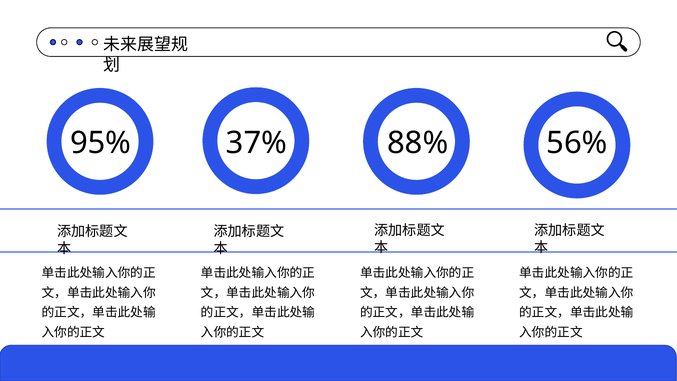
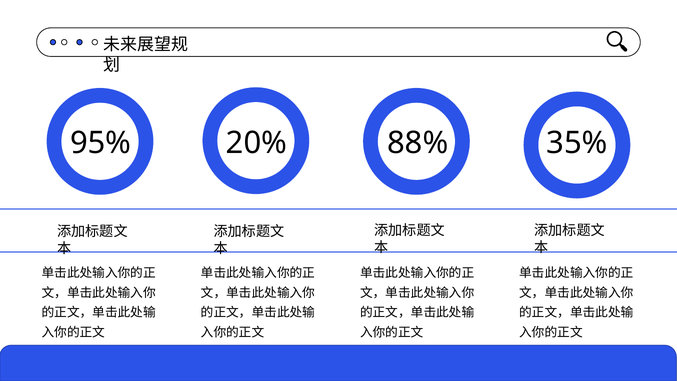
37%: 37% -> 20%
56%: 56% -> 35%
